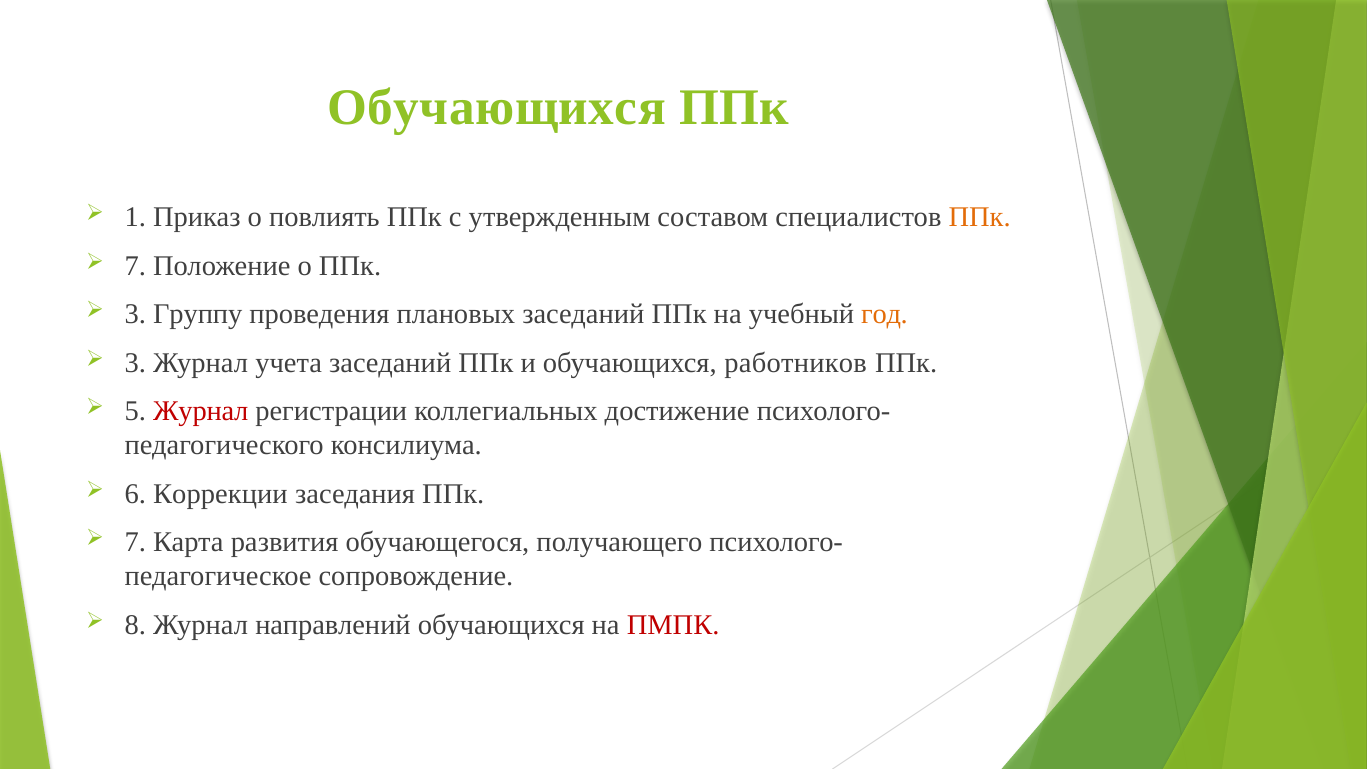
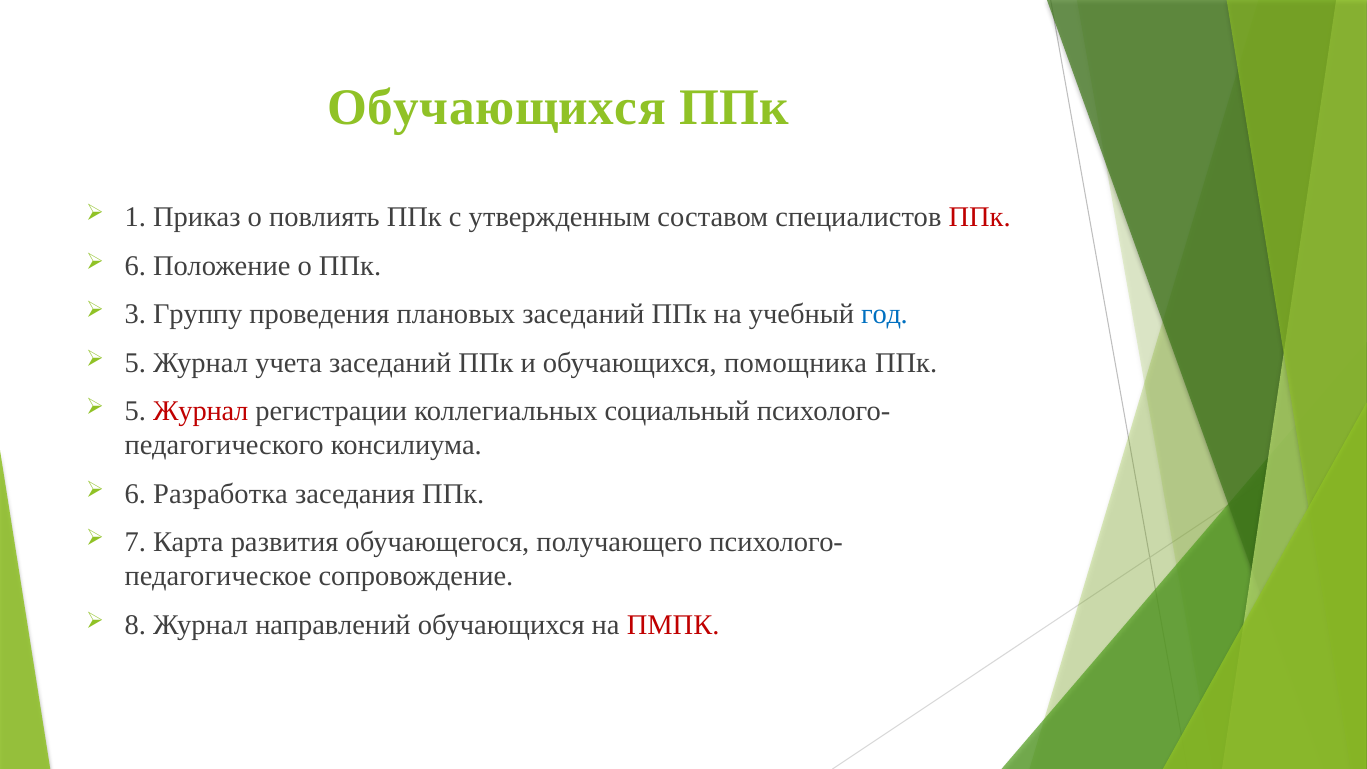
ППк at (980, 217) colour: orange -> red
7 at (135, 266): 7 -> 6
год colour: orange -> blue
3 at (135, 363): 3 -> 5
работников: работников -> помощника
достижение: достижение -> социальный
Коррекции: Коррекции -> Разработка
